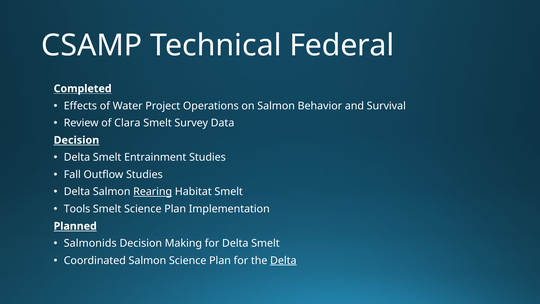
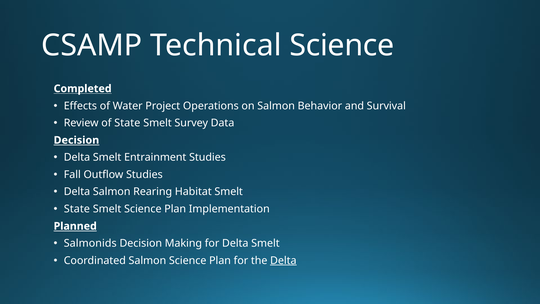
Technical Federal: Federal -> Science
of Clara: Clara -> State
Rearing underline: present -> none
Tools at (77, 209): Tools -> State
